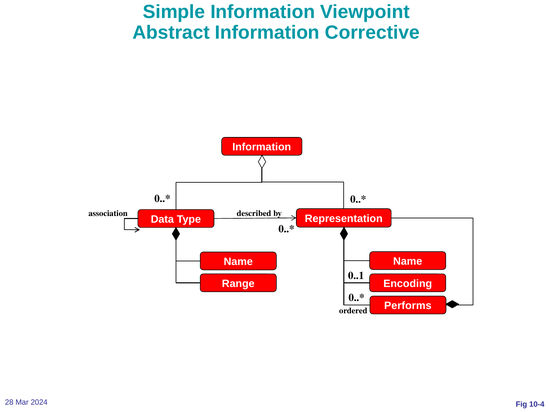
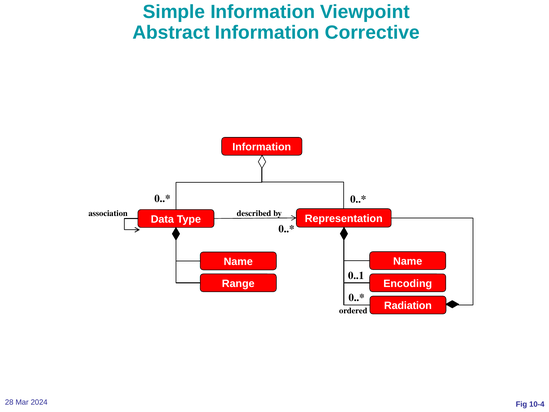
Performs: Performs -> Radiation
